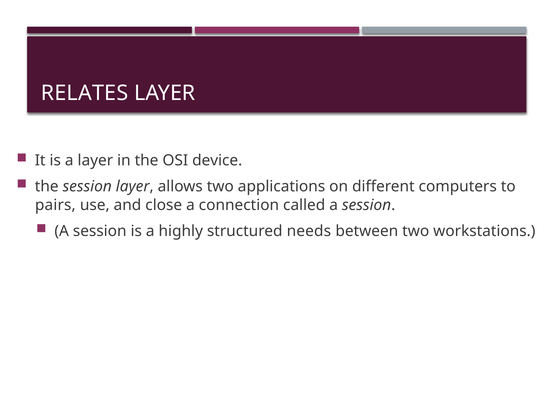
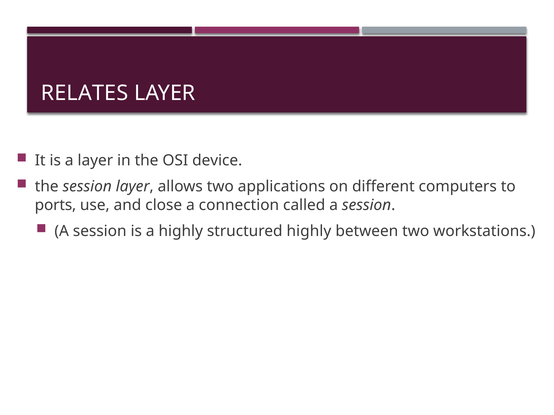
pairs: pairs -> ports
structured needs: needs -> highly
